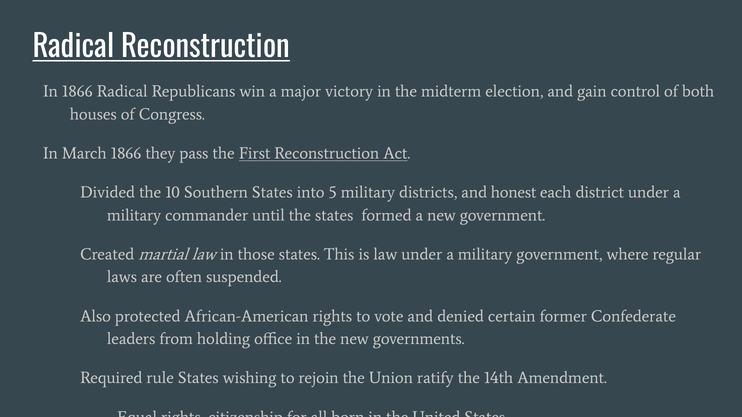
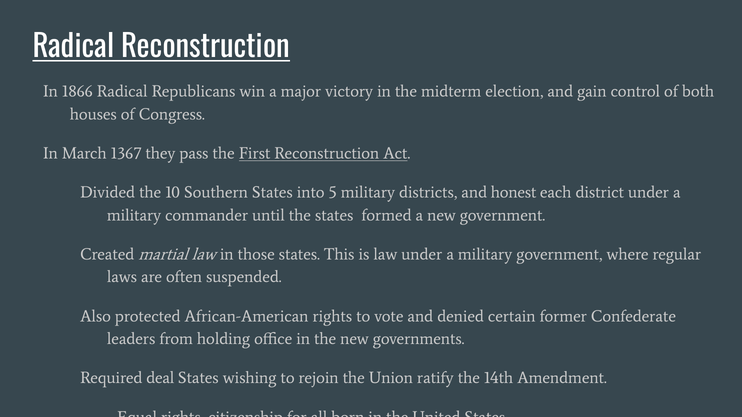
March 1866: 1866 -> 1367
rule: rule -> deal
